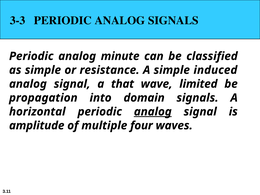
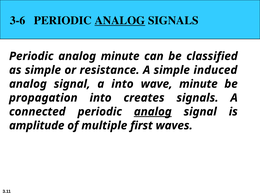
3-3: 3-3 -> 3-6
ANALOG at (120, 21) underline: none -> present
a that: that -> into
wave limited: limited -> minute
domain: domain -> creates
horizontal: horizontal -> connected
four: four -> first
